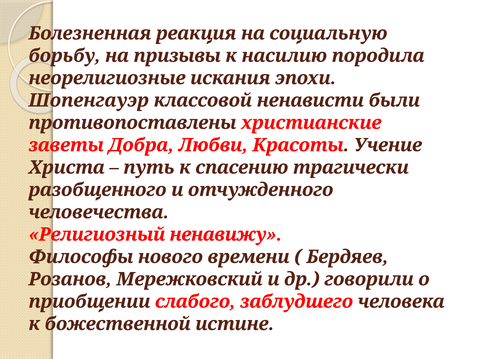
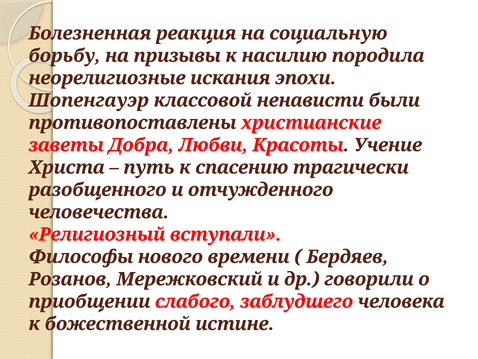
ненавижу: ненавижу -> вступали
